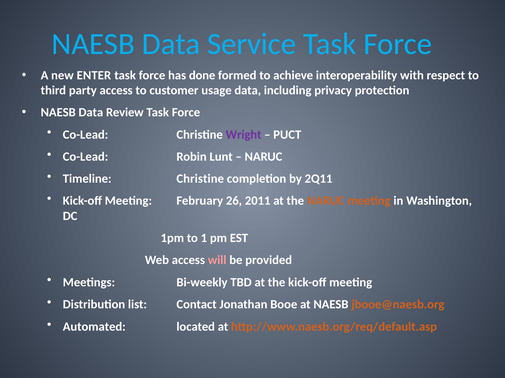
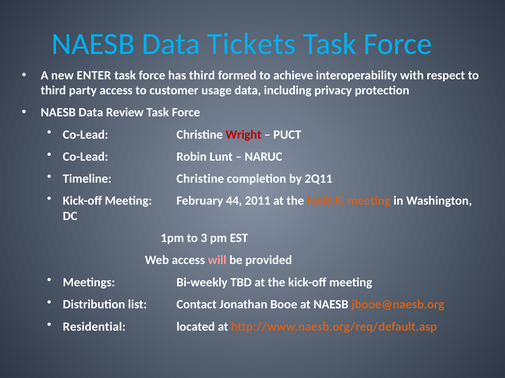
Service: Service -> Tickets
has done: done -> third
Wright colour: purple -> red
26: 26 -> 44
1: 1 -> 3
Automated: Automated -> Residential
